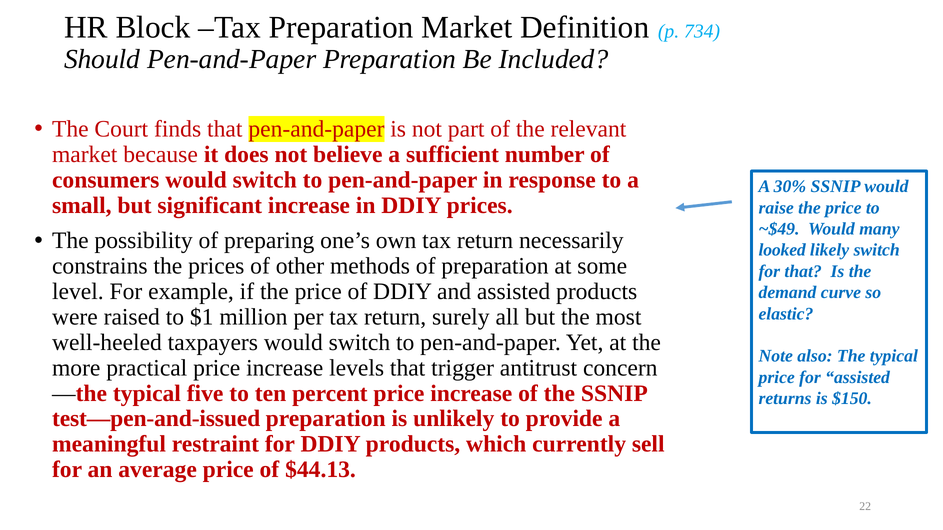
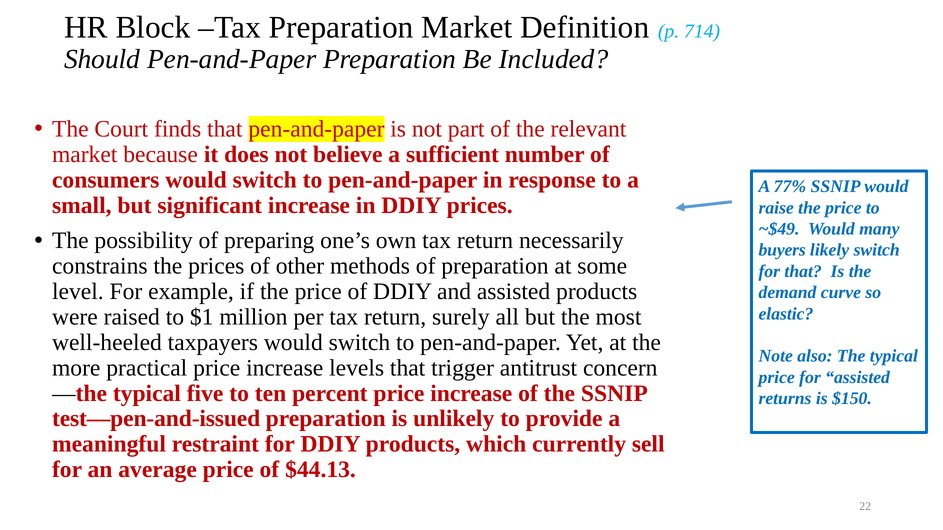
734: 734 -> 714
30%: 30% -> 77%
looked: looked -> buyers
